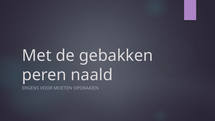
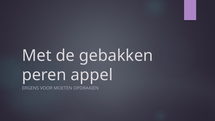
naald: naald -> appel
